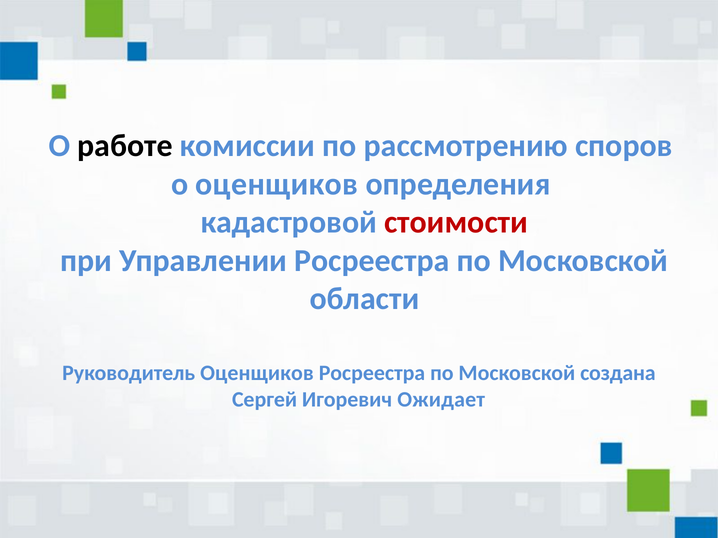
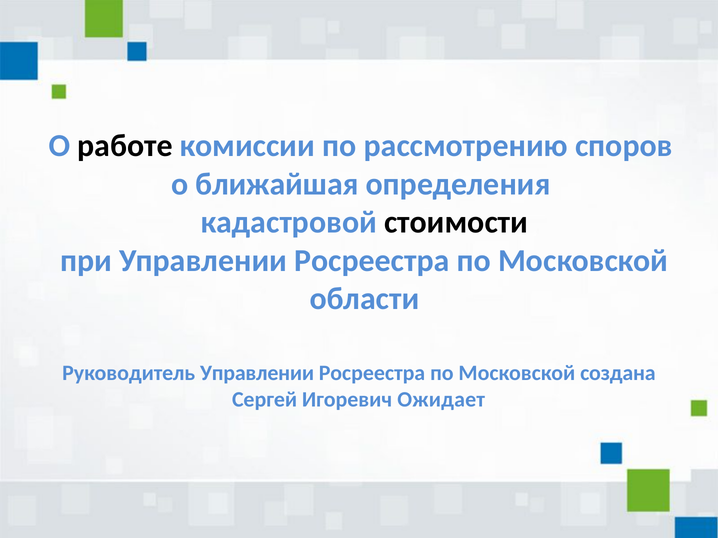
о оценщиков: оценщиков -> ближайшая
стоимости colour: red -> black
Руководитель Оценщиков: Оценщиков -> Управлении
